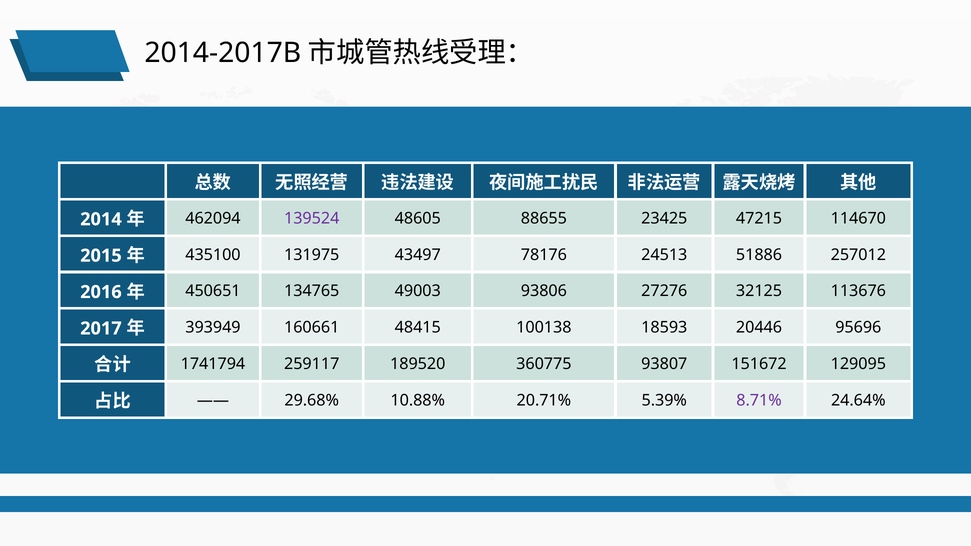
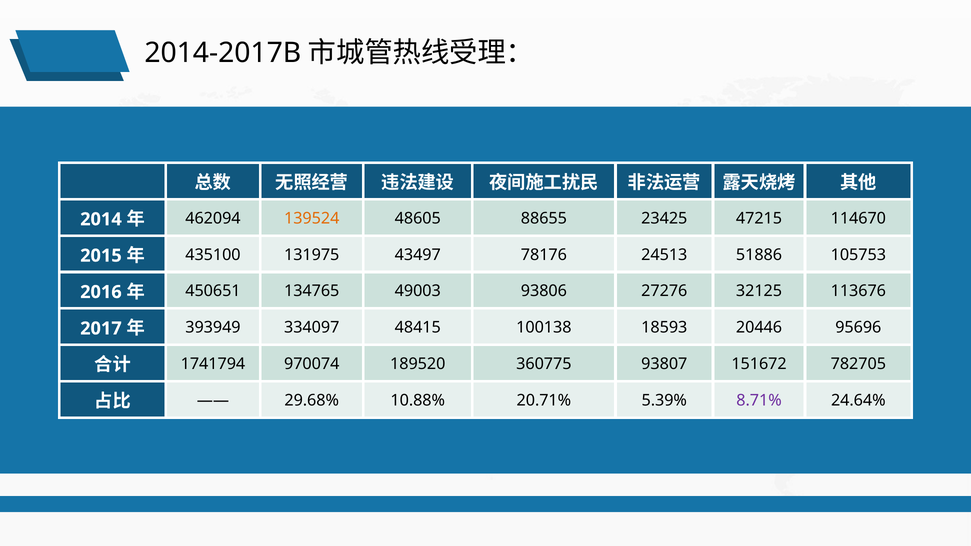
139524 colour: purple -> orange
257012: 257012 -> 105753
160661: 160661 -> 334097
259117: 259117 -> 970074
129095: 129095 -> 782705
